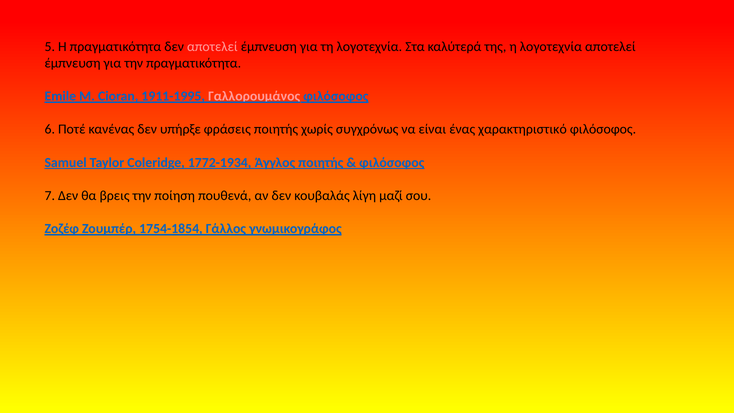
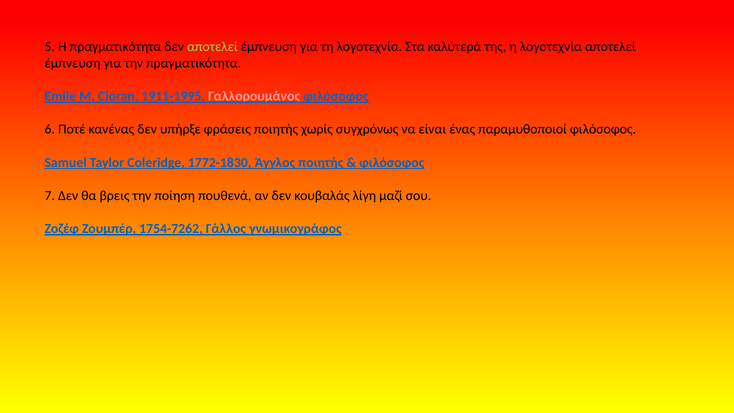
αποτελεί at (212, 47) colour: pink -> light green
χαρακτηριστικό: χαρακτηριστικό -> παραμυθοποιοί
1772-1934: 1772-1934 -> 1772-1830
1754-1854: 1754-1854 -> 1754-7262
